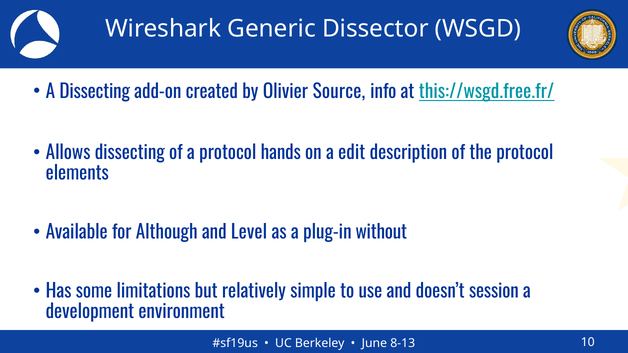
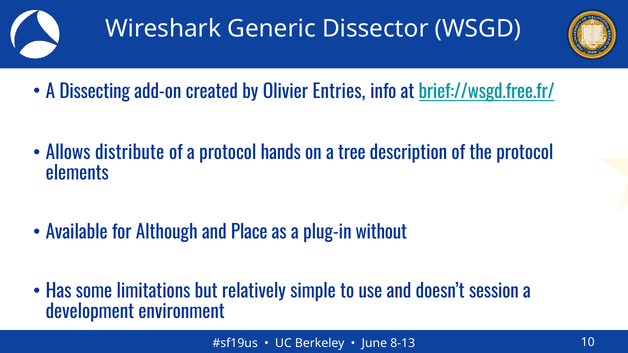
Source: Source -> Entries
this://wsgd.free.fr/: this://wsgd.free.fr/ -> brief://wsgd.free.fr/
Allows dissecting: dissecting -> distribute
edit: edit -> tree
Level: Level -> Place
